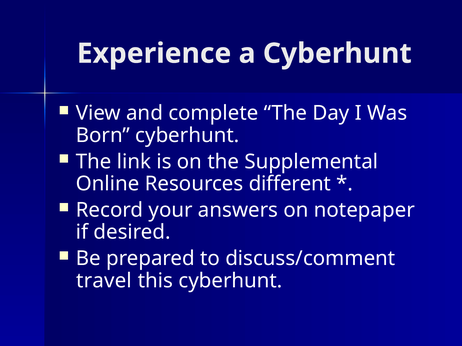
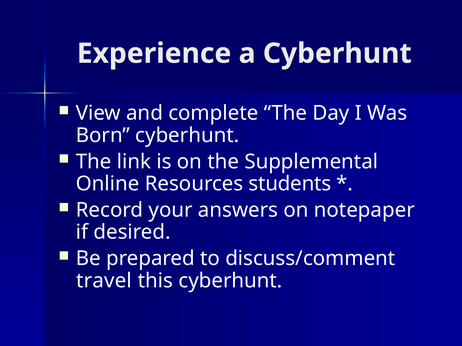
different: different -> students
